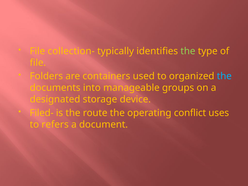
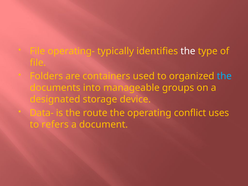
collection-: collection- -> operating-
the at (188, 51) colour: light green -> white
Filed-: Filed- -> Data-
